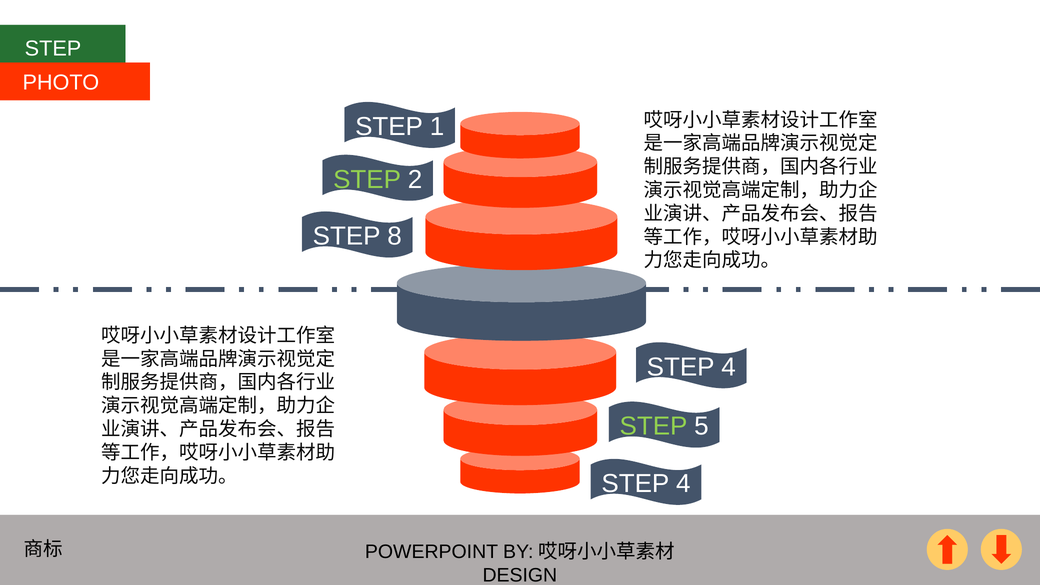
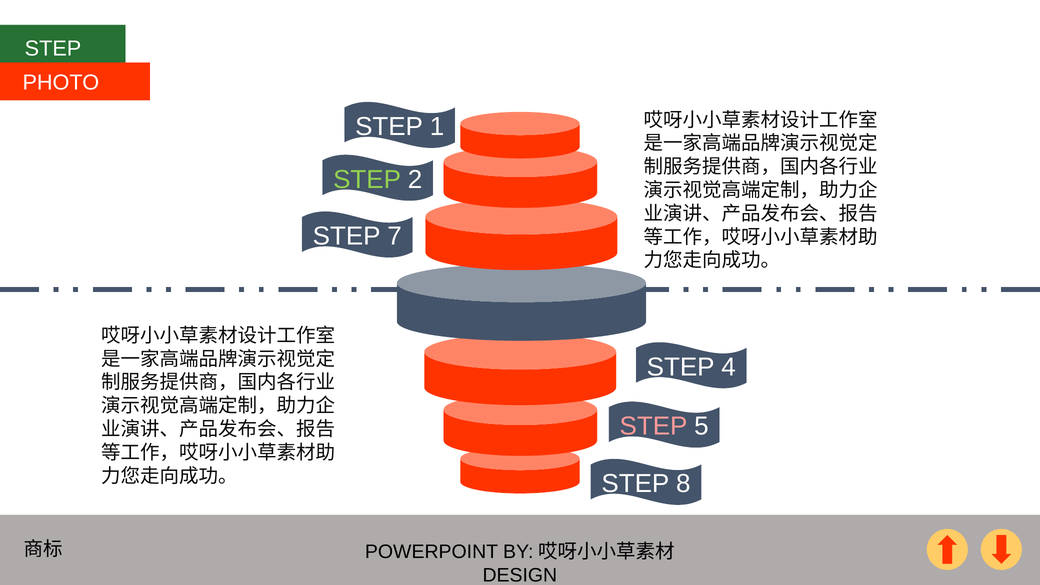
8: 8 -> 7
STEP at (653, 426) colour: light green -> pink
4 at (683, 484): 4 -> 8
